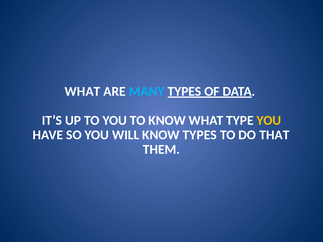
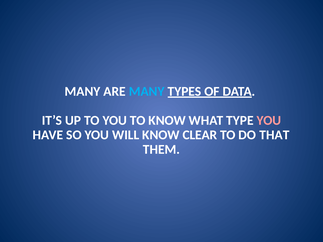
WHAT at (83, 91): WHAT -> MANY
YOU at (269, 121) colour: yellow -> pink
KNOW TYPES: TYPES -> CLEAR
